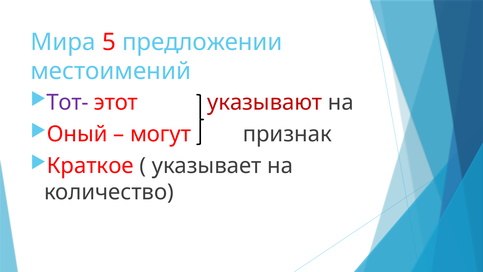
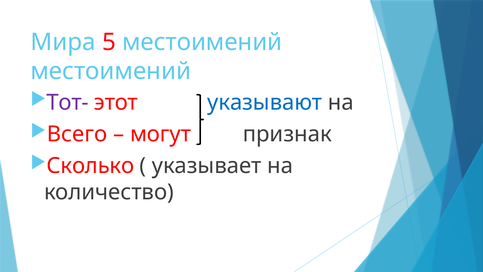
5 предложении: предложении -> местоимений
указывают colour: red -> blue
Оный: Оный -> Всего
Краткое: Краткое -> Сколько
